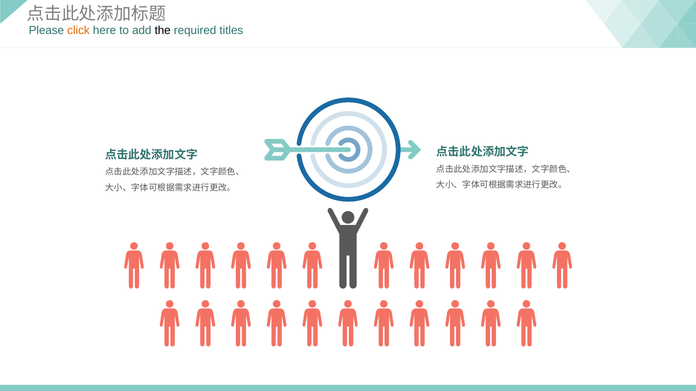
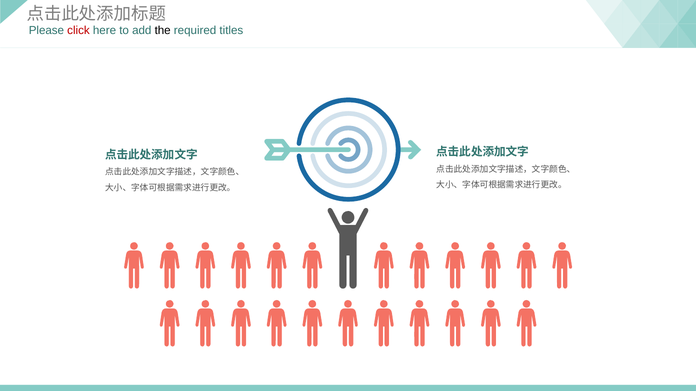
click colour: orange -> red
